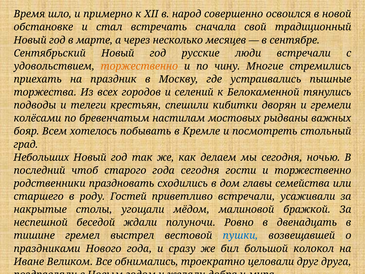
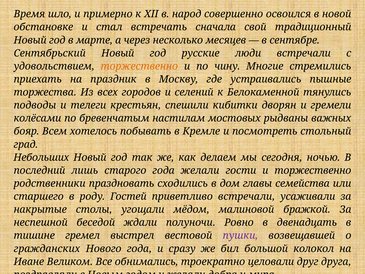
чтоб: чтоб -> лишь
года сегодня: сегодня -> желали
пушки colour: blue -> purple
праздниками: праздниками -> гражданских
